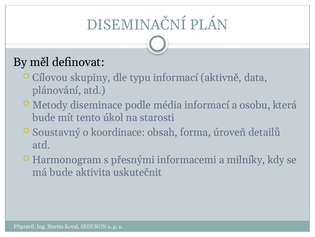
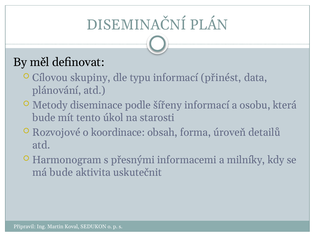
aktivně: aktivně -> přinést
média: média -> šířeny
Soustavný: Soustavný -> Rozvojové
